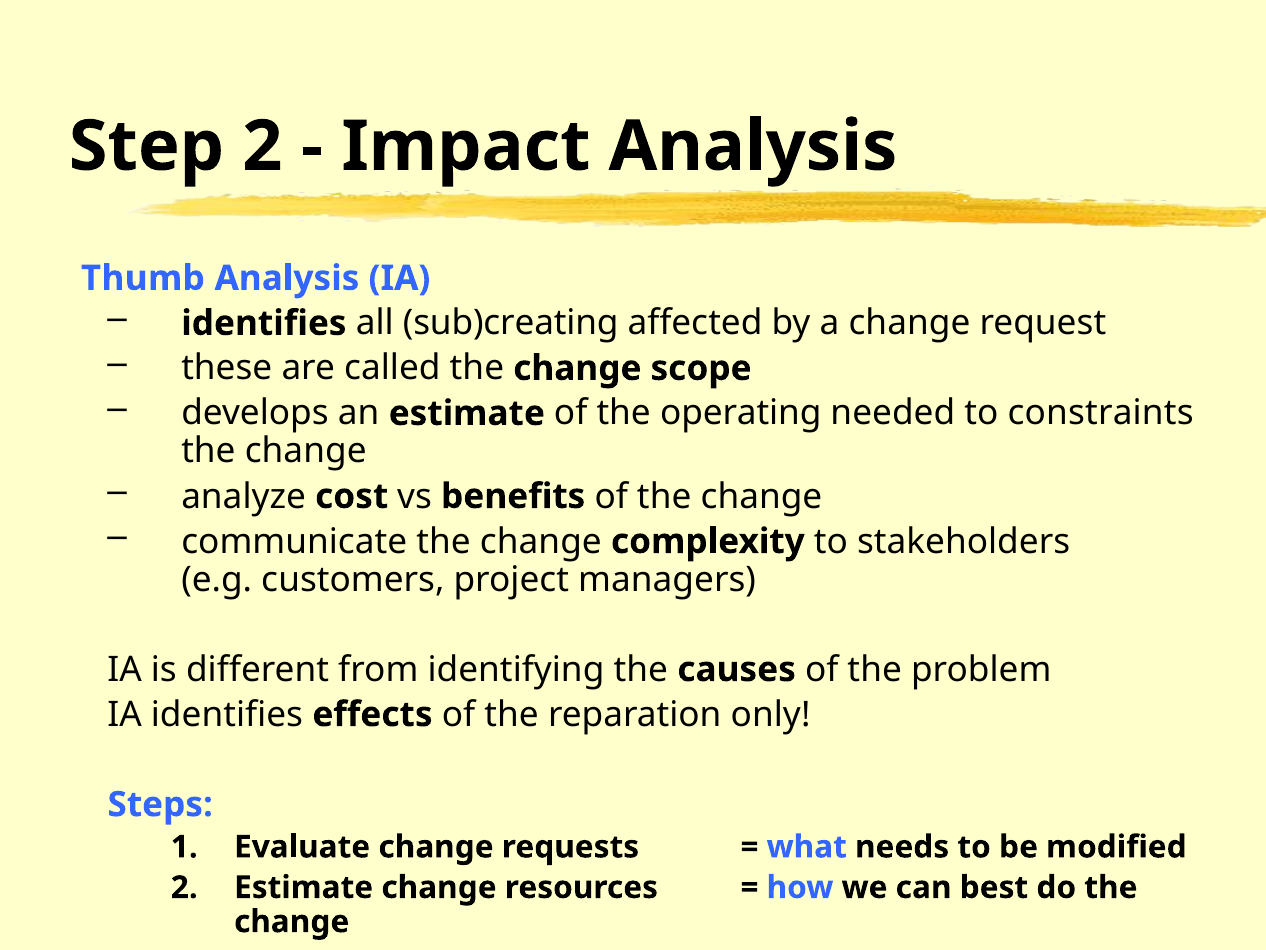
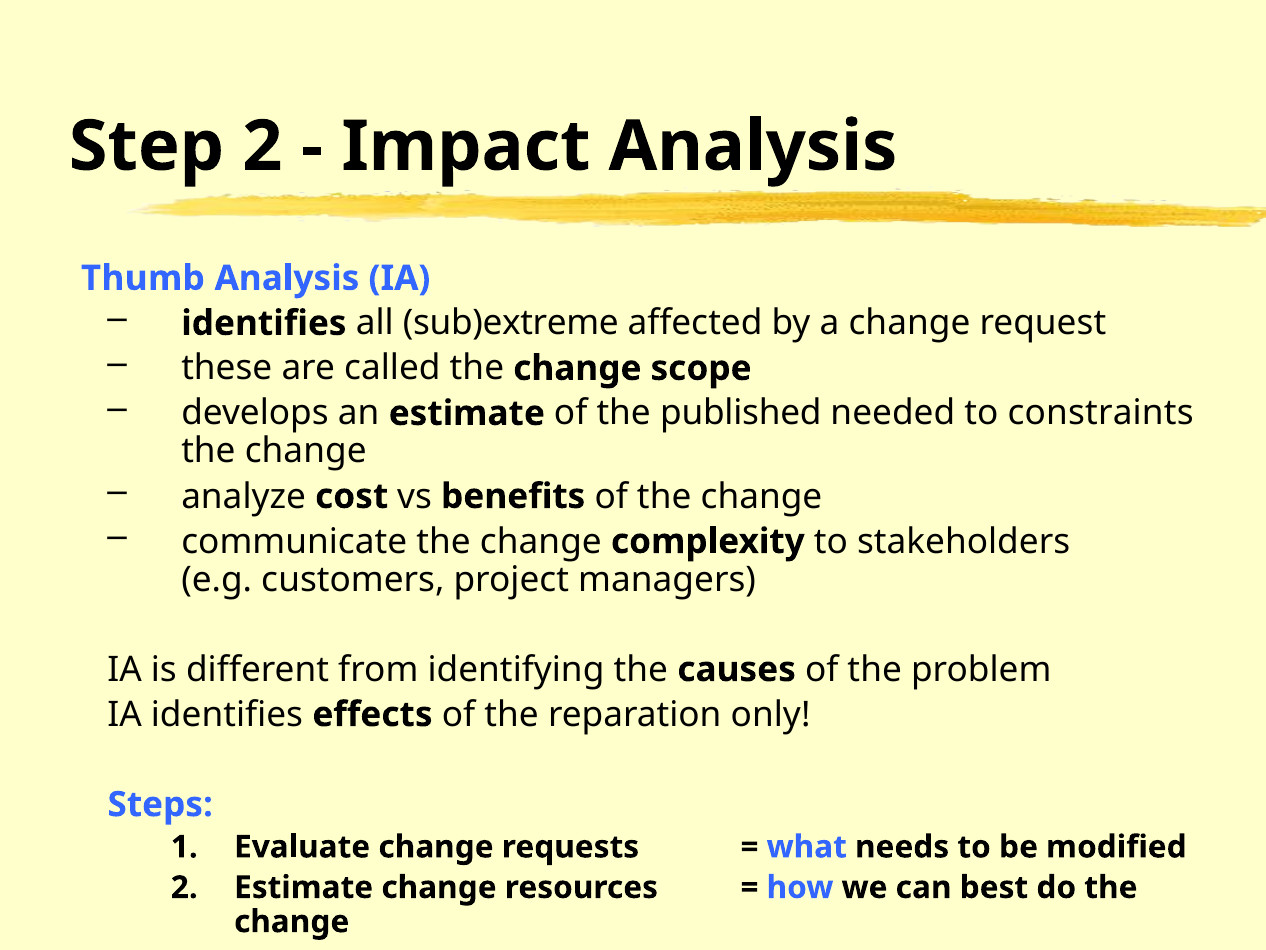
sub)creating: sub)creating -> sub)extreme
operating: operating -> published
